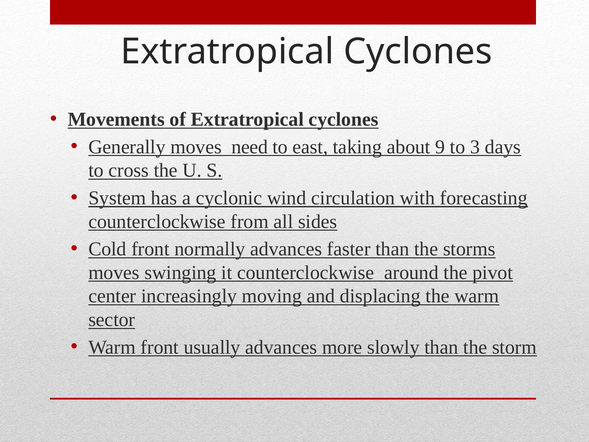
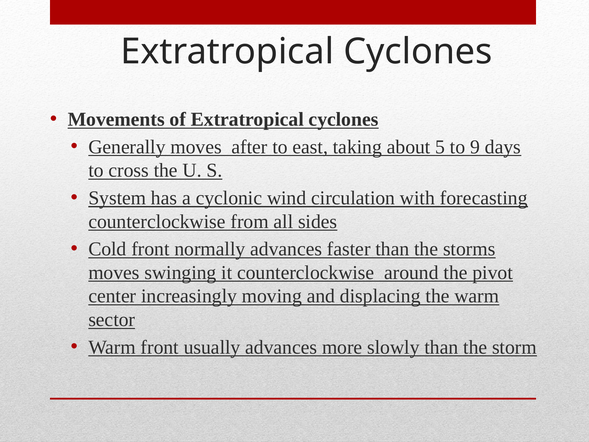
need: need -> after
9: 9 -> 5
3: 3 -> 9
